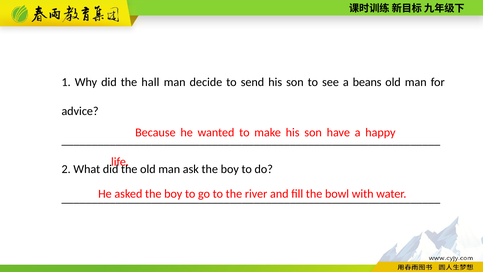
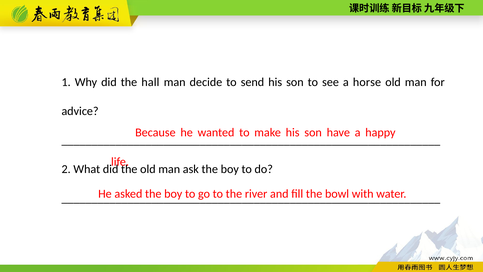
beans: beans -> horse
